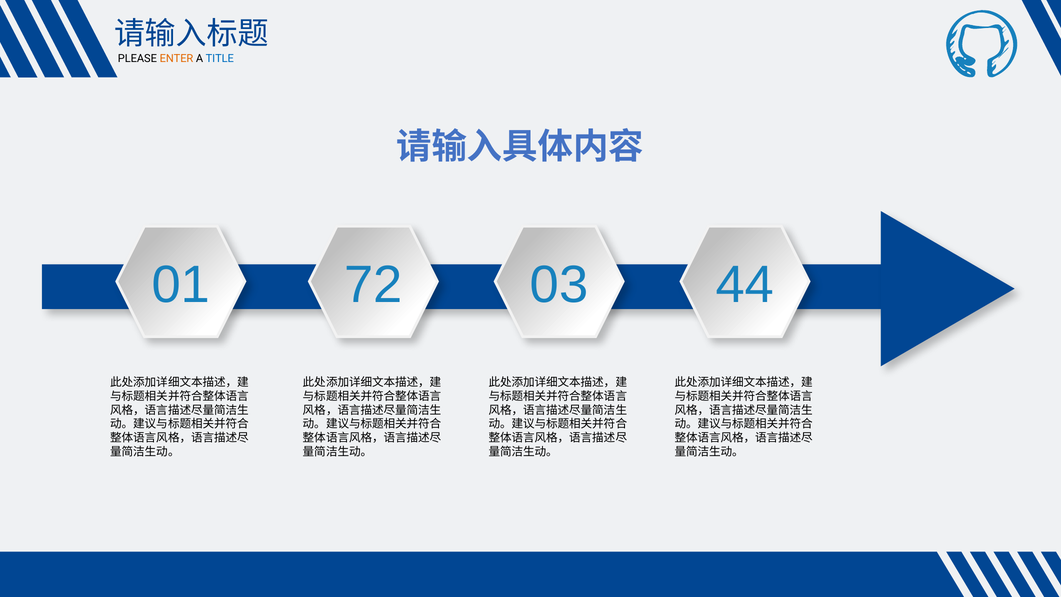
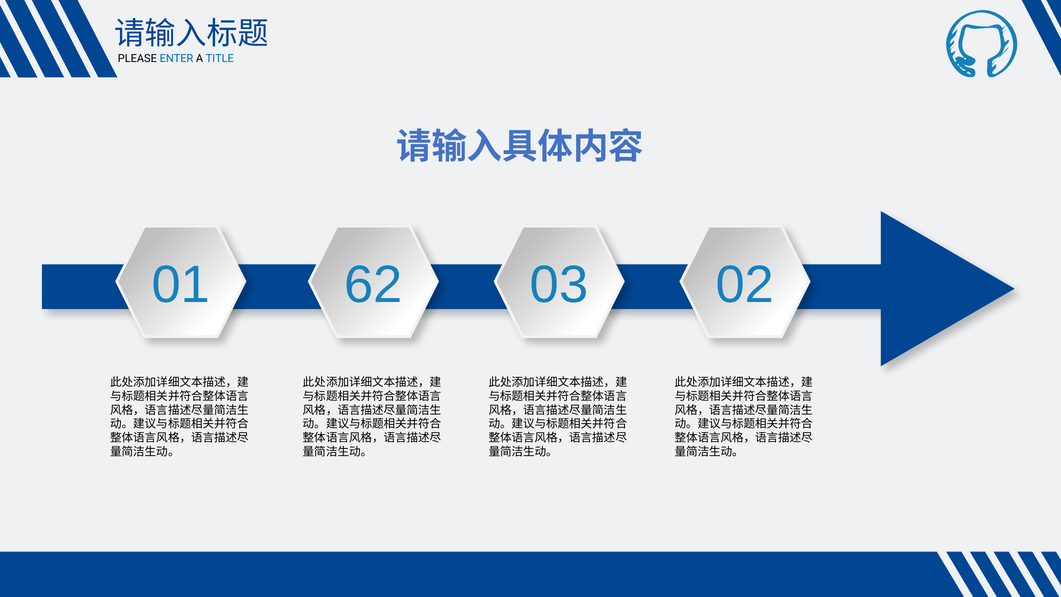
ENTER colour: orange -> blue
72: 72 -> 62
44: 44 -> 02
